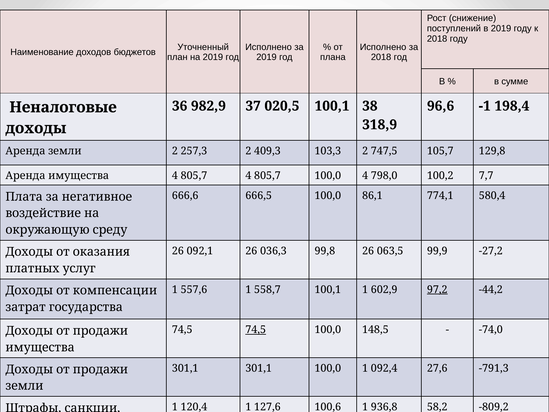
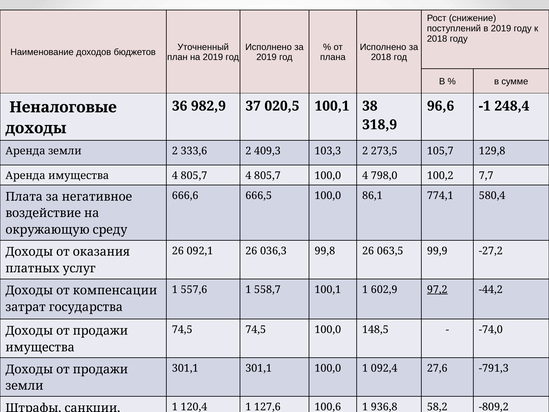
198,4: 198,4 -> 248,4
257,3: 257,3 -> 333,6
747,5: 747,5 -> 273,5
74,5 at (256, 329) underline: present -> none
